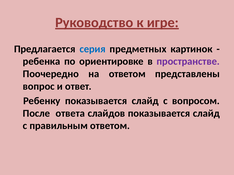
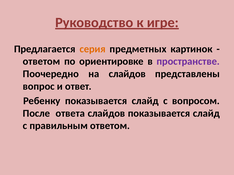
серия colour: blue -> orange
ребенка at (42, 62): ребенка -> ответом
на ответом: ответом -> слайдов
